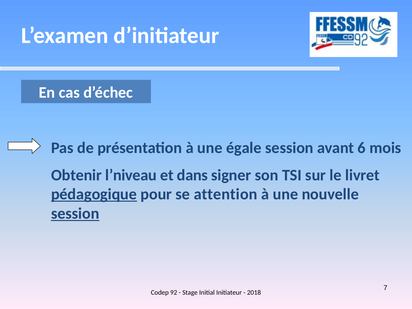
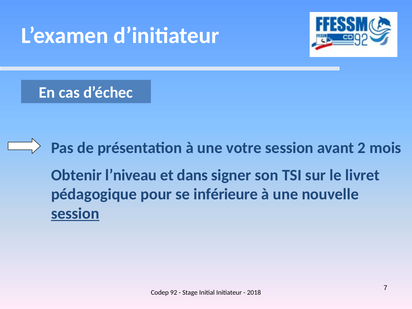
égale: égale -> votre
6: 6 -> 2
pédagogique underline: present -> none
attention: attention -> inférieure
